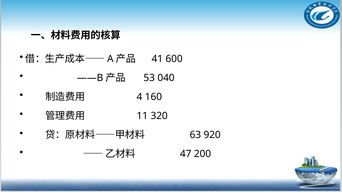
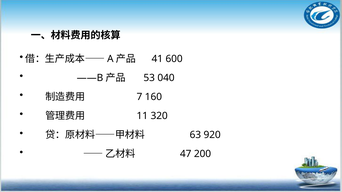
4: 4 -> 7
